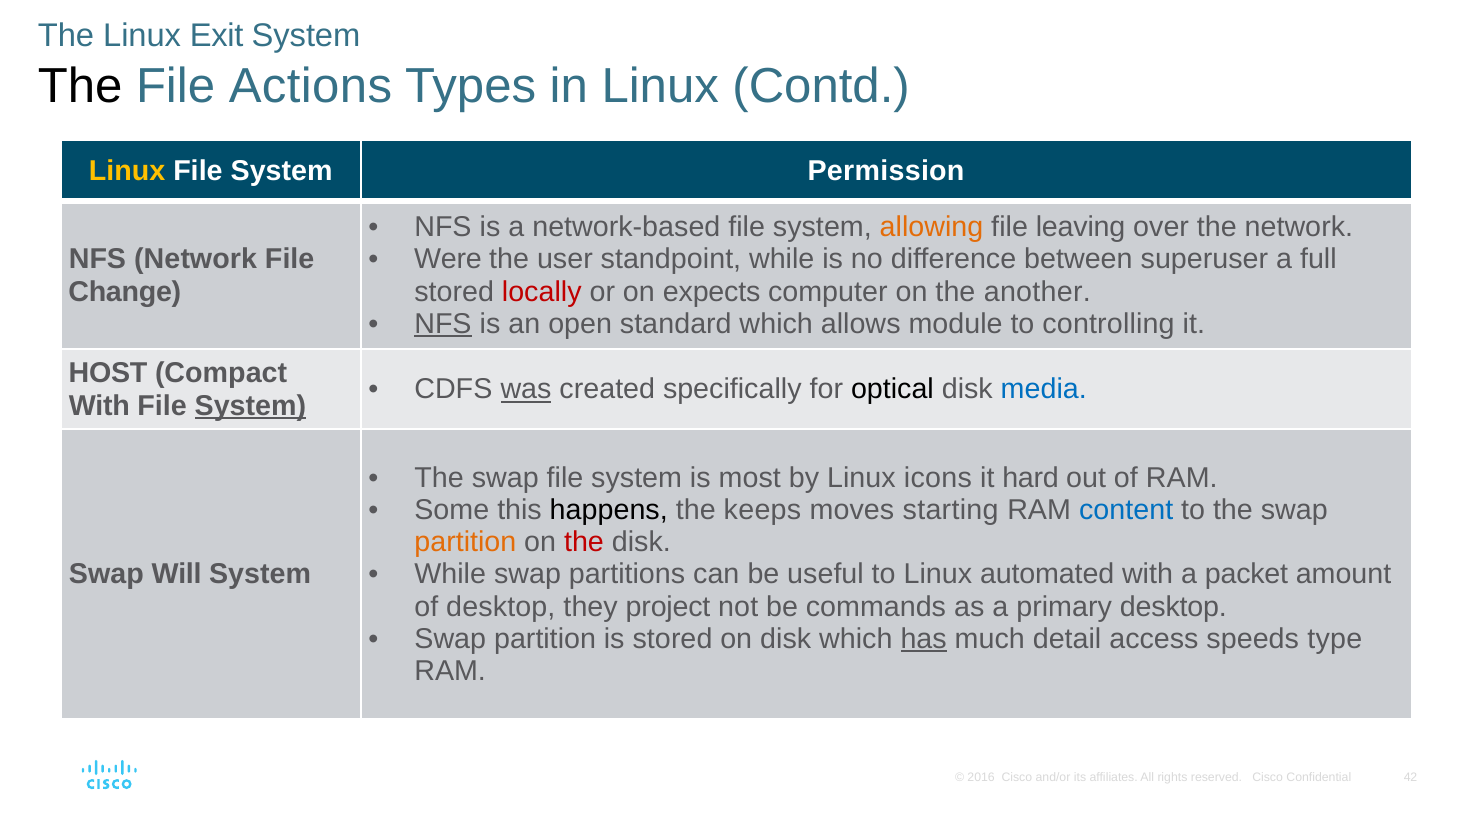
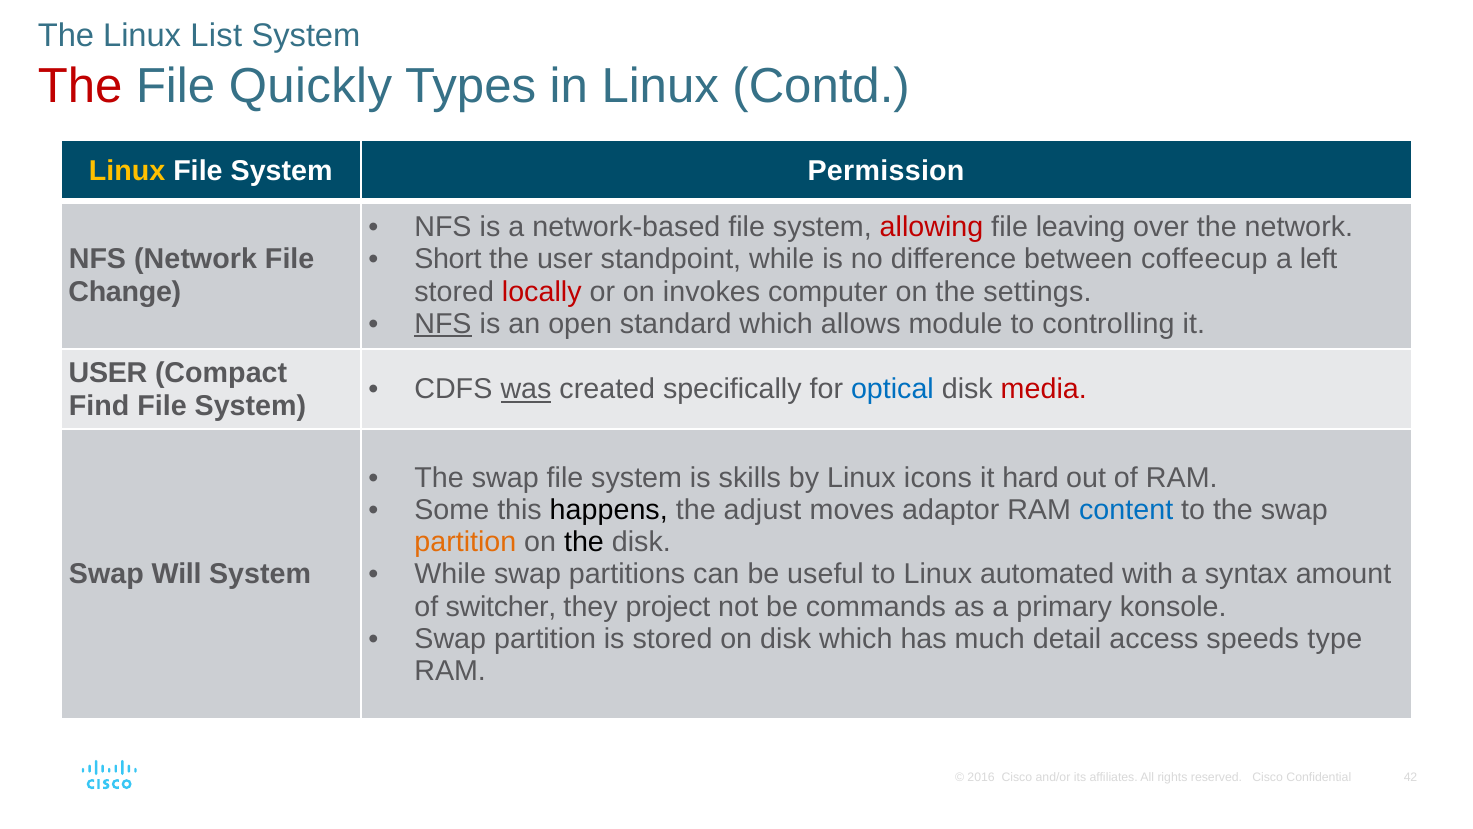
Exit: Exit -> List
The at (80, 86) colour: black -> red
Actions: Actions -> Quickly
allowing colour: orange -> red
Were: Were -> Short
superuser: superuser -> coffeecup
full: full -> left
expects: expects -> invokes
another: another -> settings
HOST at (108, 373): HOST -> USER
optical colour: black -> blue
media colour: blue -> red
With at (99, 405): With -> Find
System at (250, 405) underline: present -> none
most: most -> skills
keeps: keeps -> adjust
starting: starting -> adaptor
the at (584, 542) colour: red -> black
packet: packet -> syntax
of desktop: desktop -> switcher
primary desktop: desktop -> konsole
has underline: present -> none
